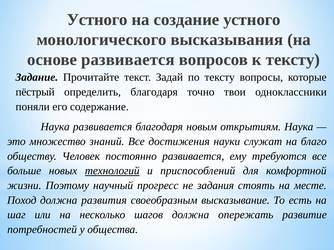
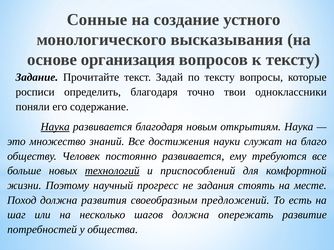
Устного at (97, 20): Устного -> Сонные
основе развивается: развивается -> организация
пёстрый: пёстрый -> росписи
Наука at (55, 127) underline: none -> present
высказывание: высказывание -> предложений
